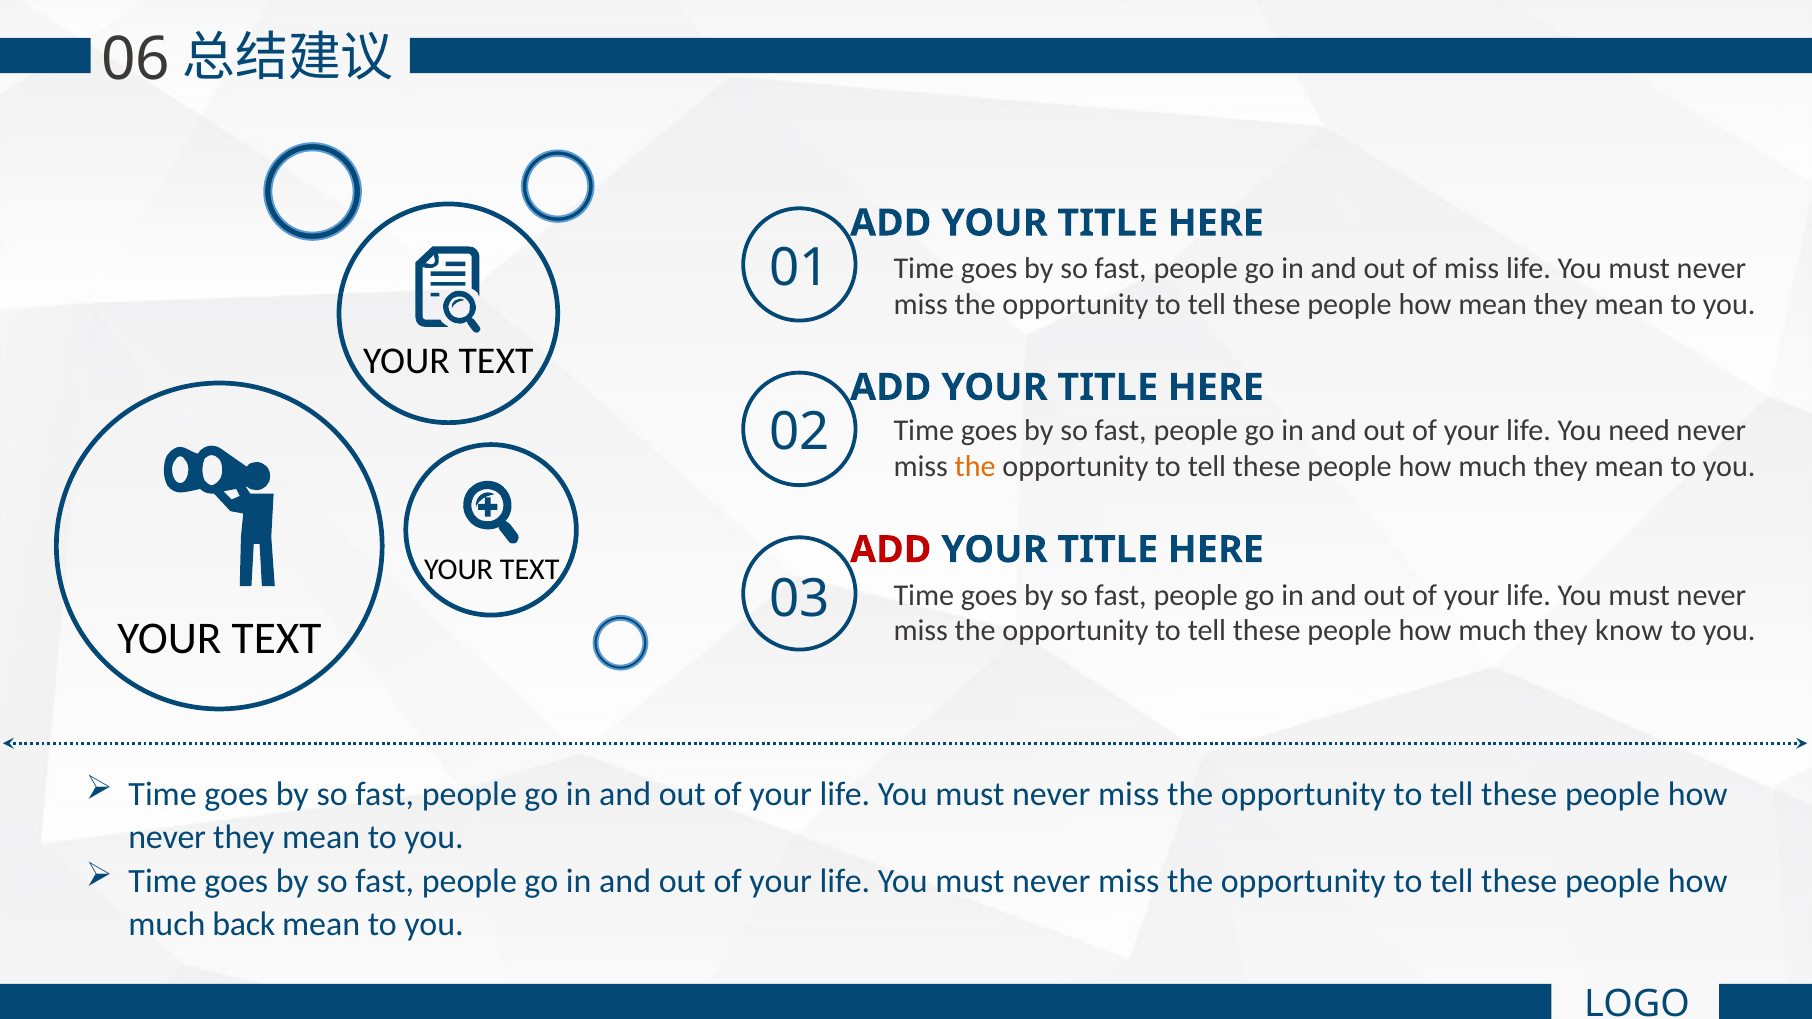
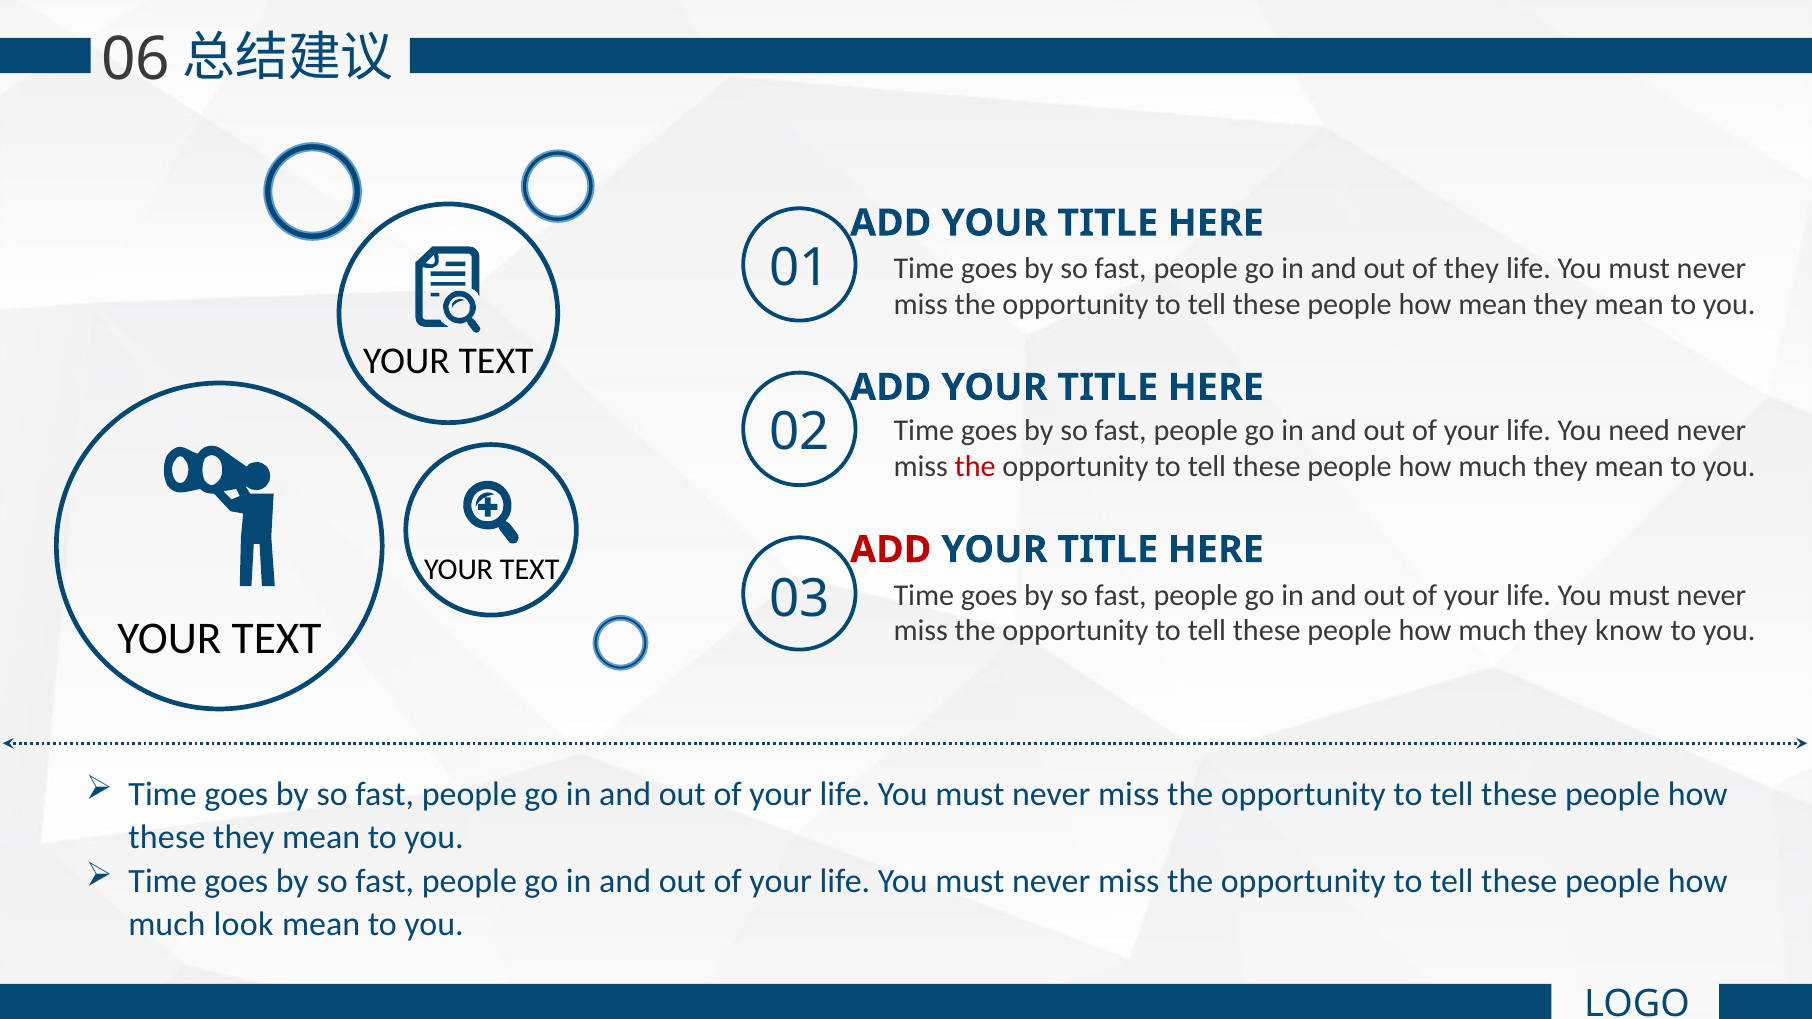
of miss: miss -> they
the at (975, 467) colour: orange -> red
never at (167, 838): never -> these
back: back -> look
